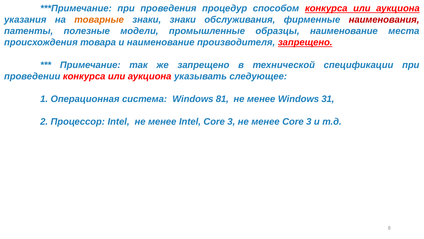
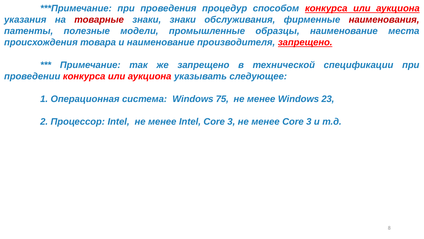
товарные colour: orange -> red
81: 81 -> 75
31: 31 -> 23
